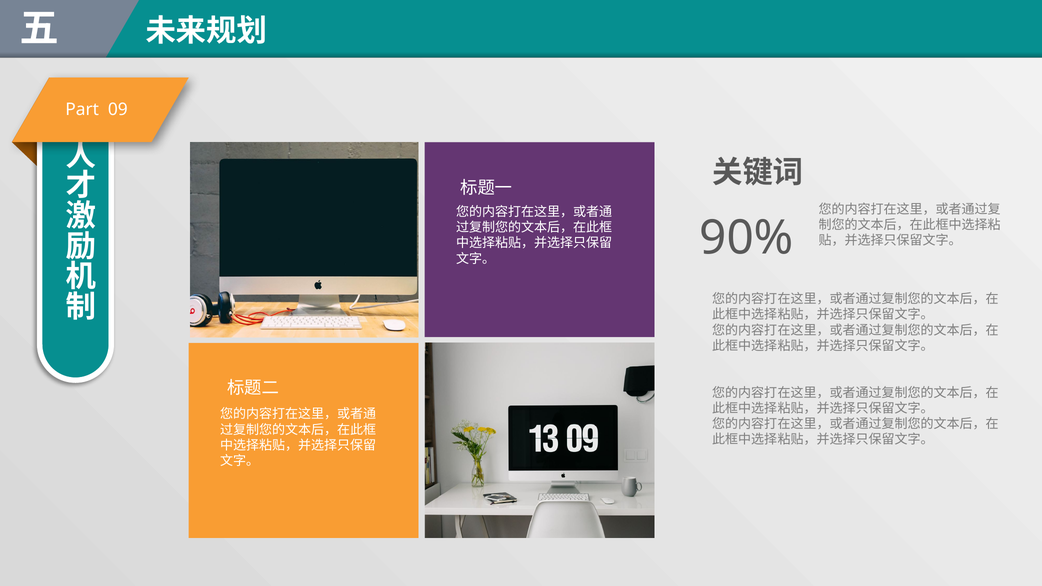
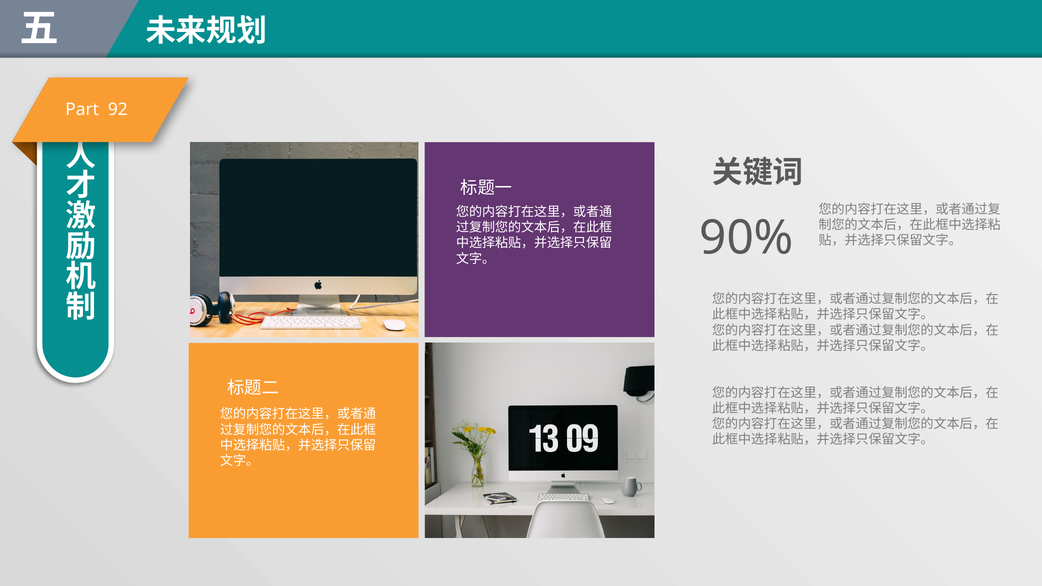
09: 09 -> 92
